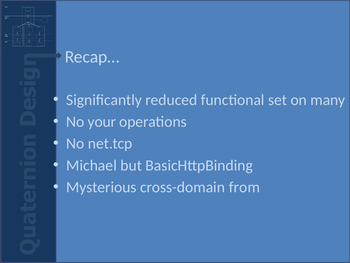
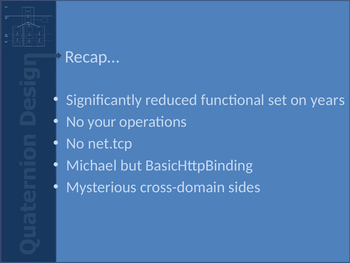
many: many -> years
from: from -> sides
